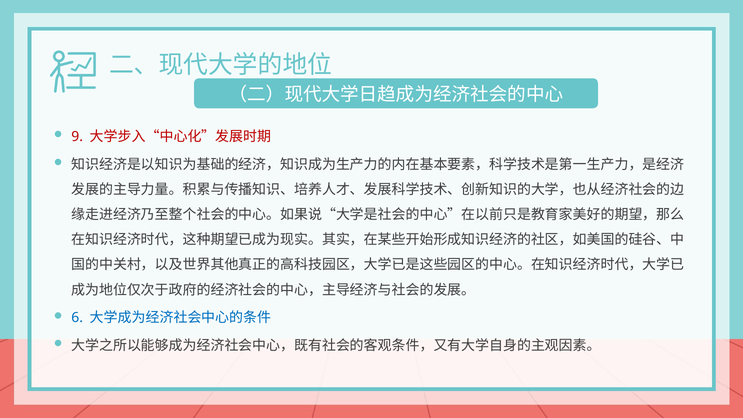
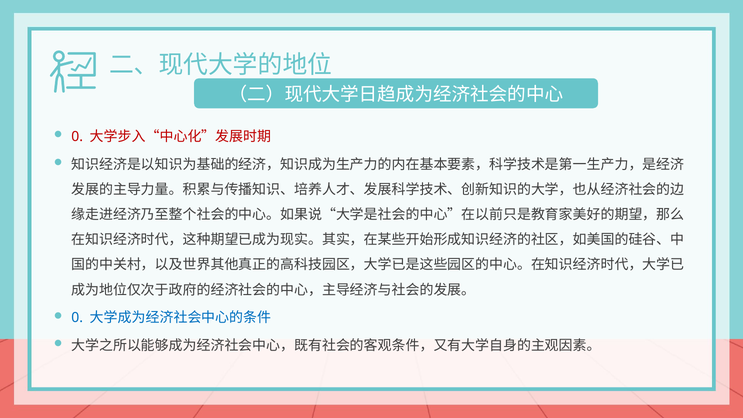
9 at (77, 137): 9 -> 0
6 at (77, 318): 6 -> 0
